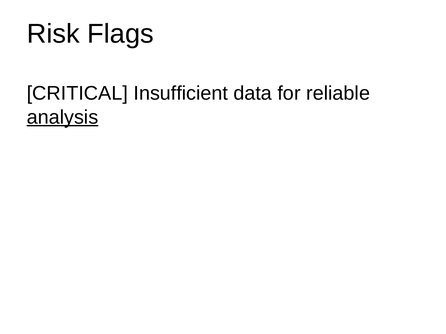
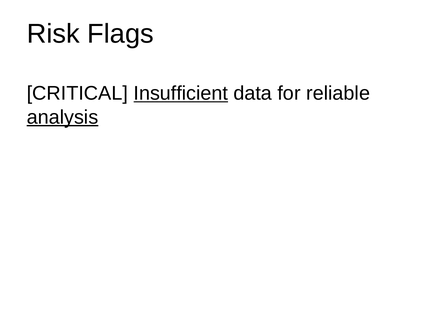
Insufficient underline: none -> present
